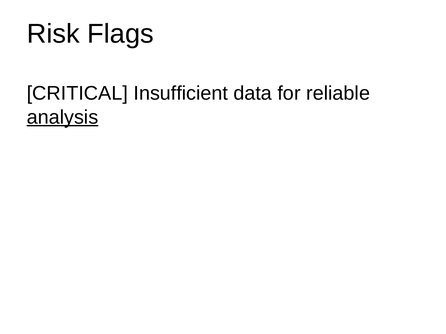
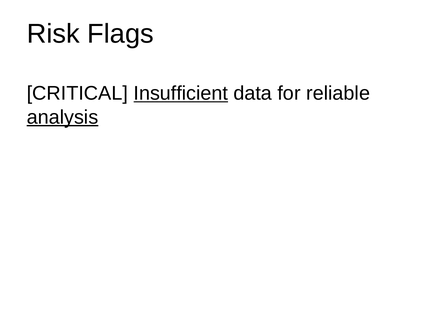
Insufficient underline: none -> present
